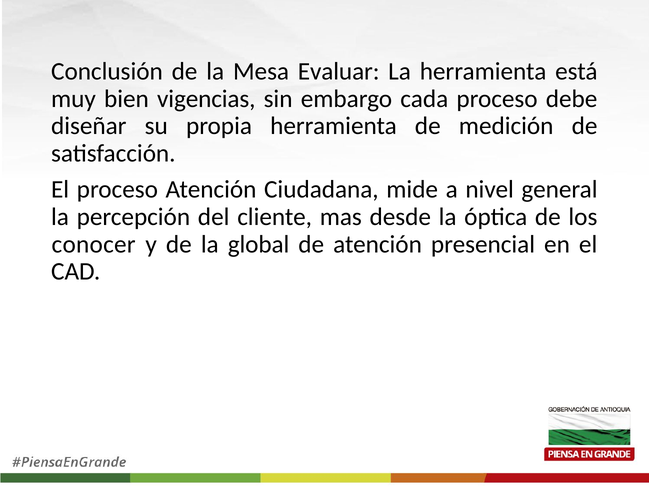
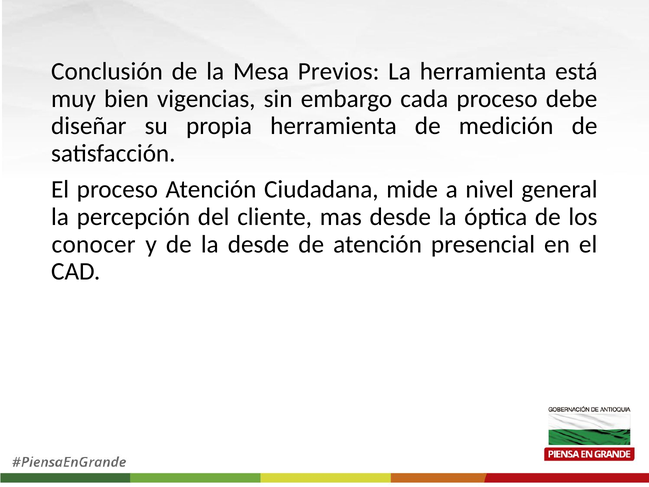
Evaluar: Evaluar -> Previos
la global: global -> desde
